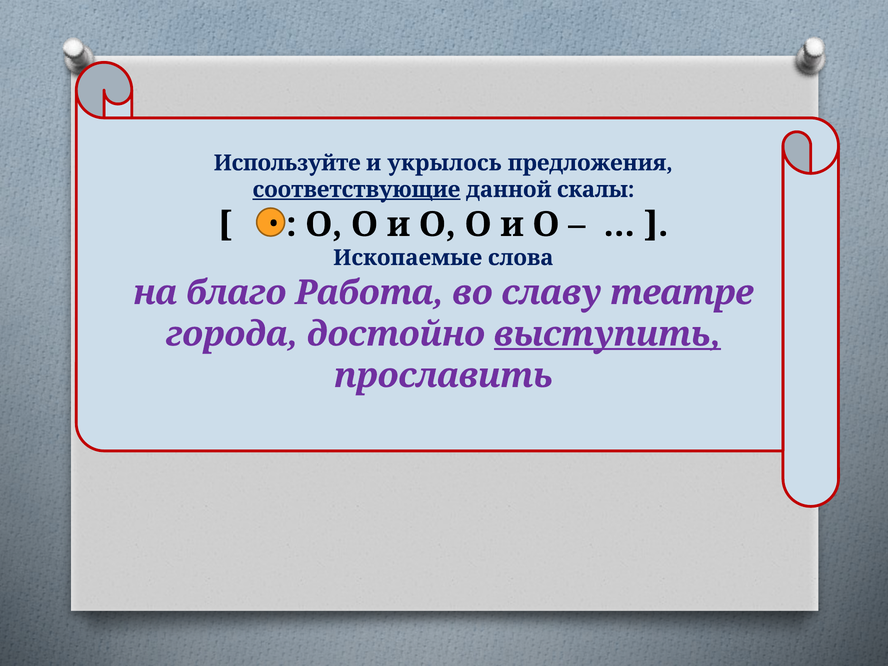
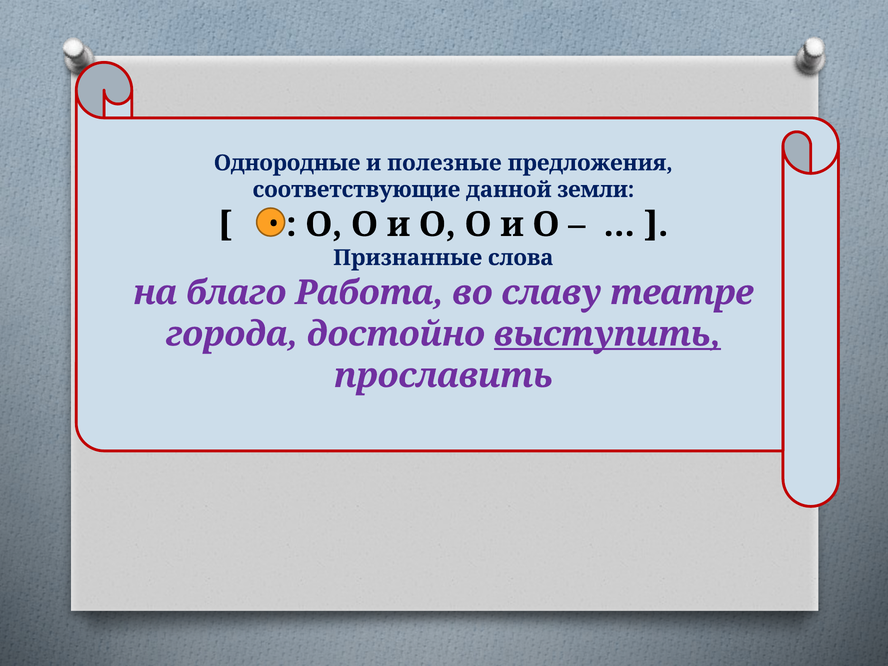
Используйте: Используйте -> Однородные
укрылось: укрылось -> полезные
соответствующие underline: present -> none
скалы: скалы -> земли
Ископаемые: Ископаемые -> Признанные
